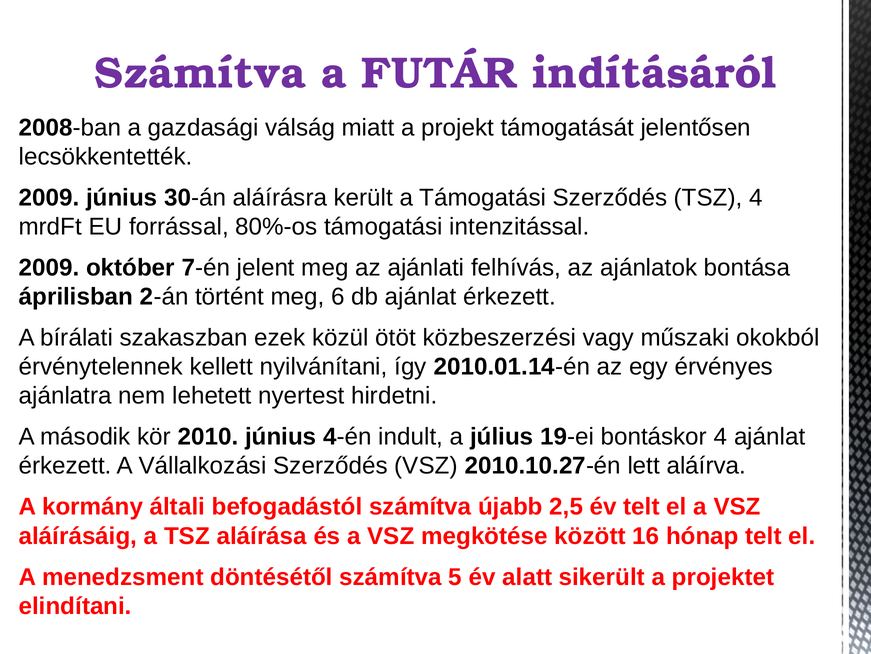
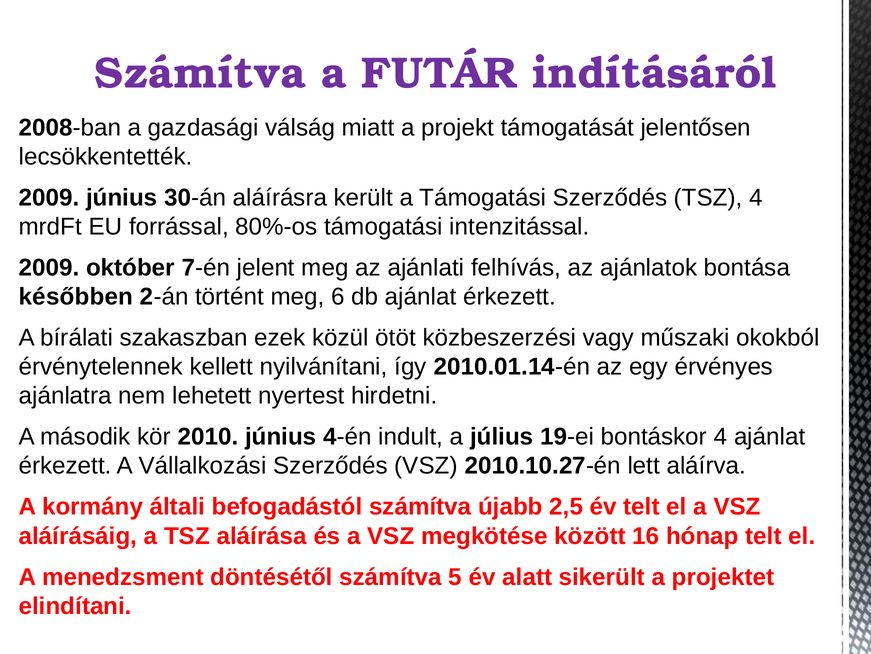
áprilisban: áprilisban -> későbben
